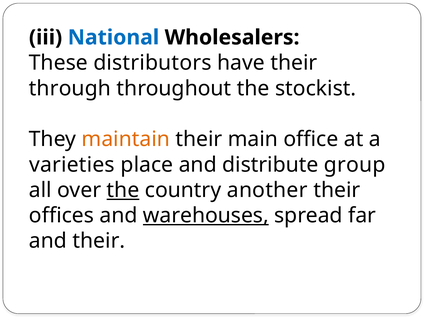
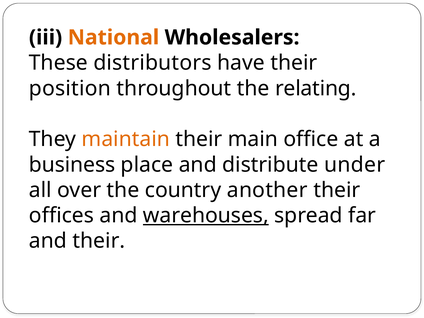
National colour: blue -> orange
through: through -> position
stockist: stockist -> relating
varieties: varieties -> business
group: group -> under
the at (123, 190) underline: present -> none
